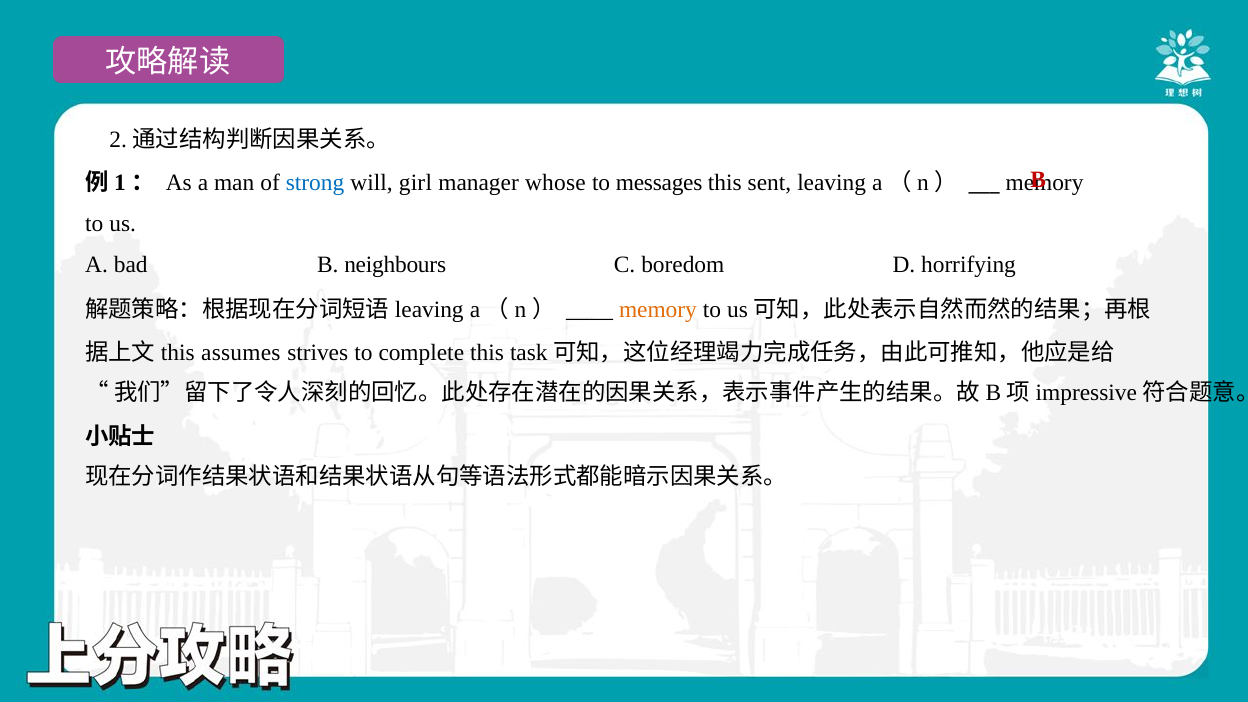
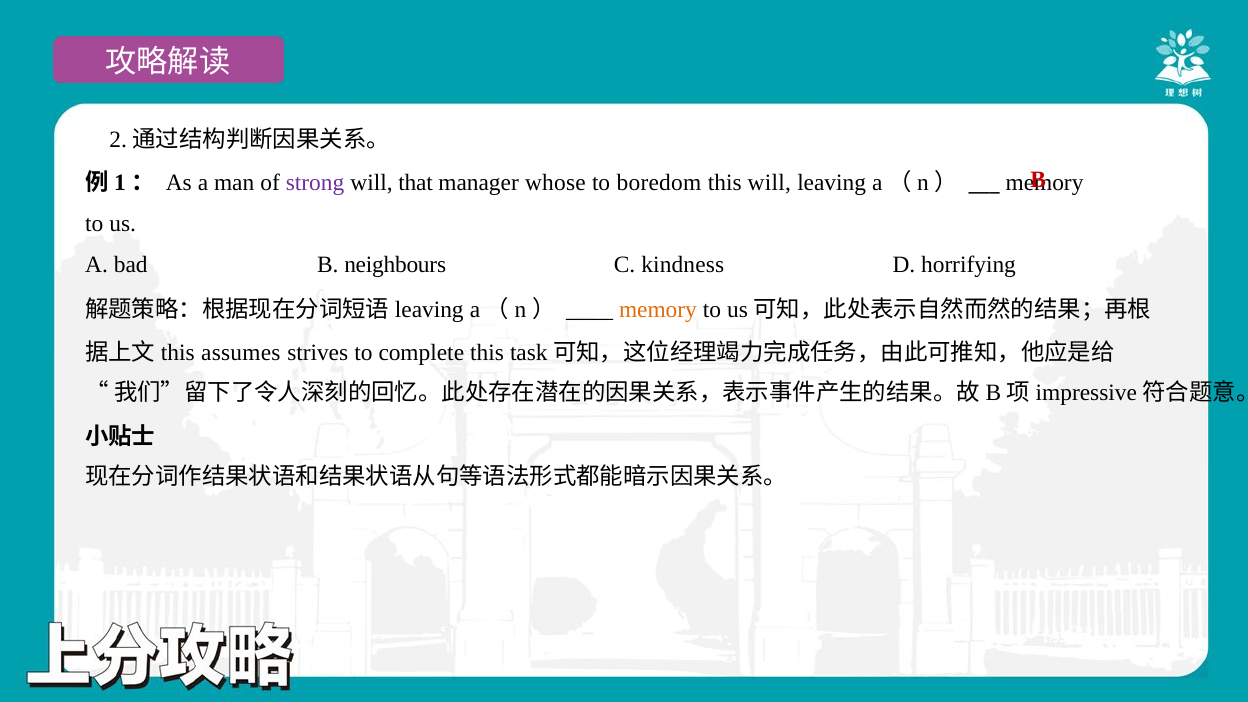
strong colour: blue -> purple
girl: girl -> that
messages: messages -> boredom
this sent: sent -> will
boredom: boredom -> kindness
